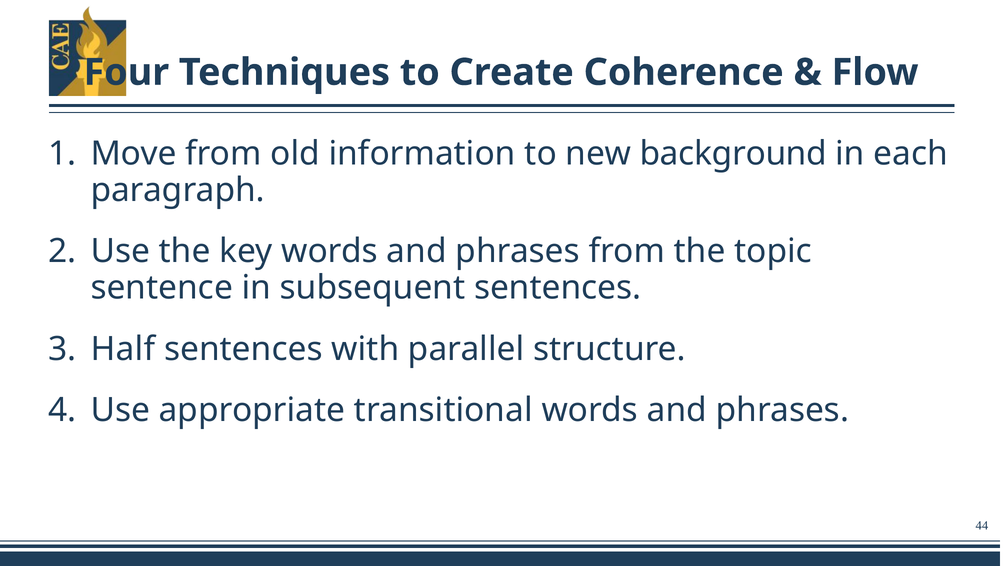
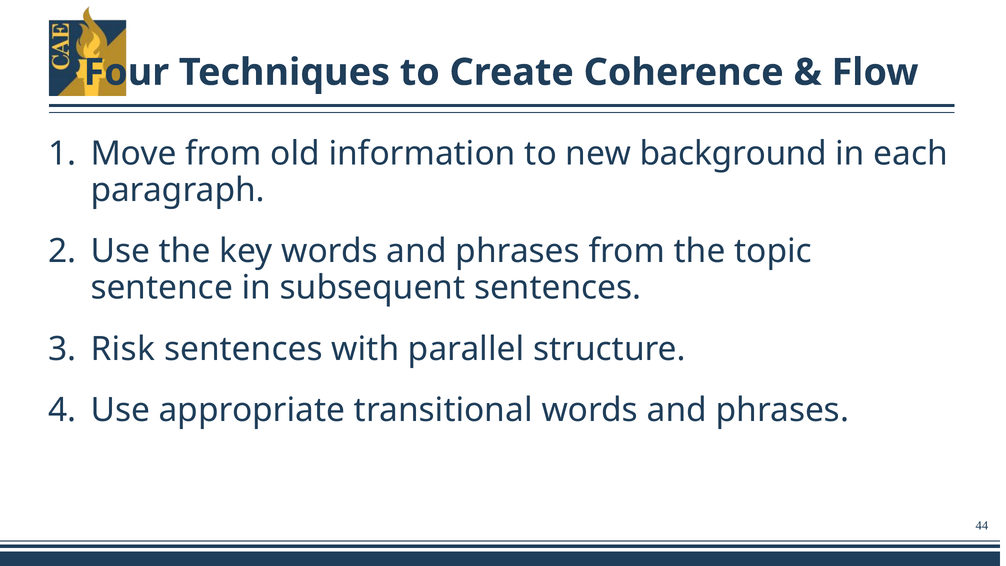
Half: Half -> Risk
